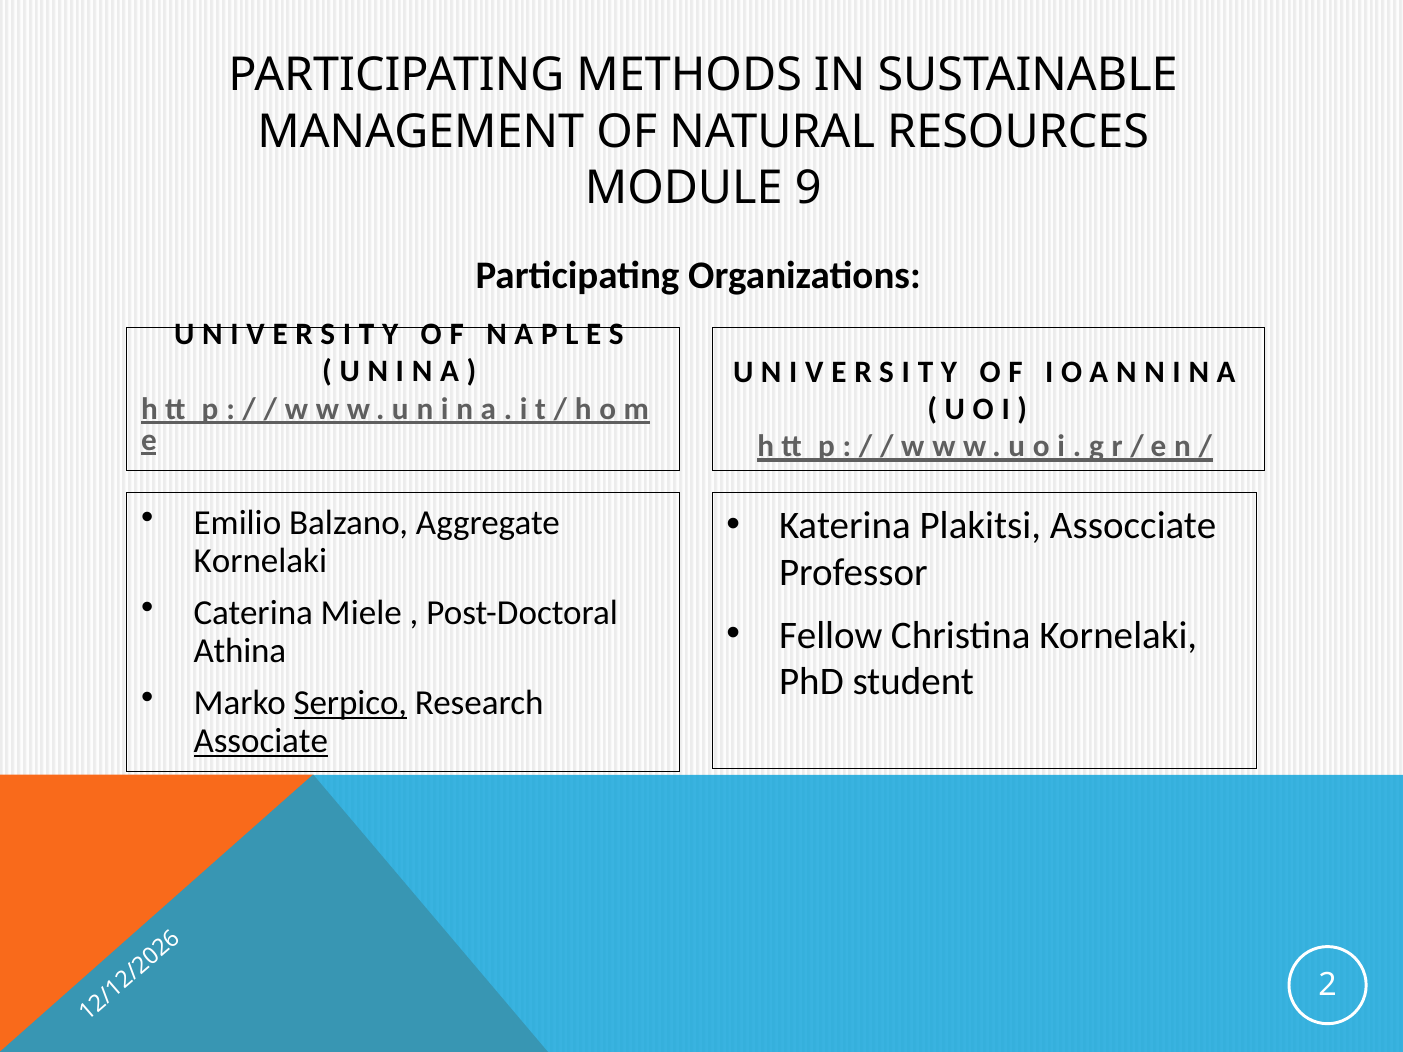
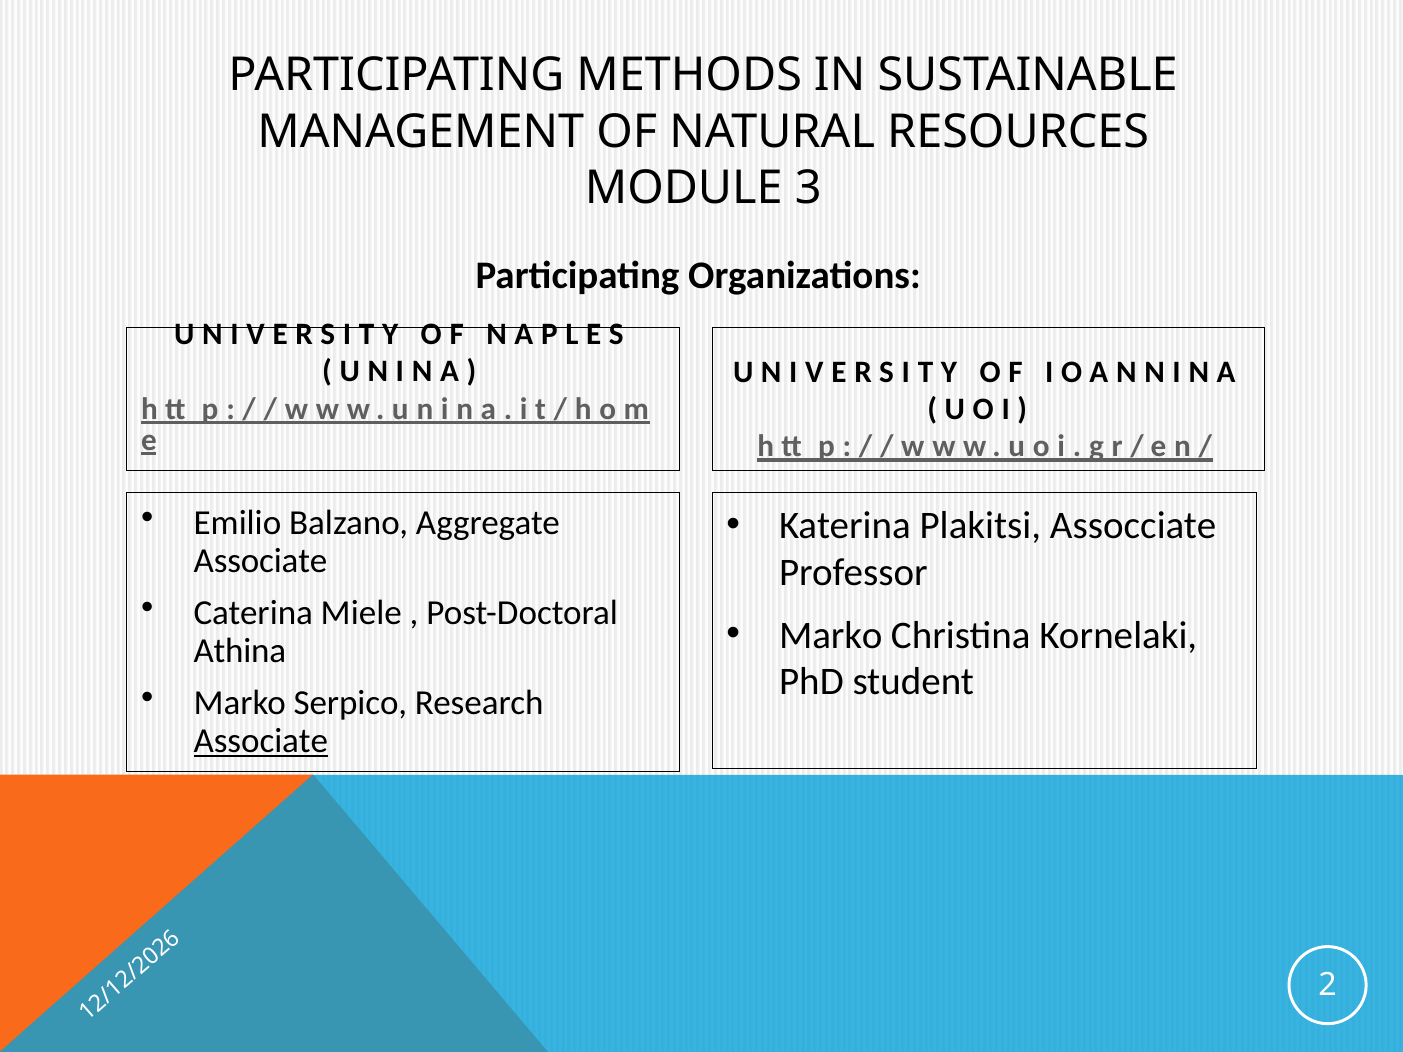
9: 9 -> 3
Kornelaki at (260, 561): Kornelaki -> Associate
Fellow at (831, 635): Fellow -> Marko
Serpico underline: present -> none
